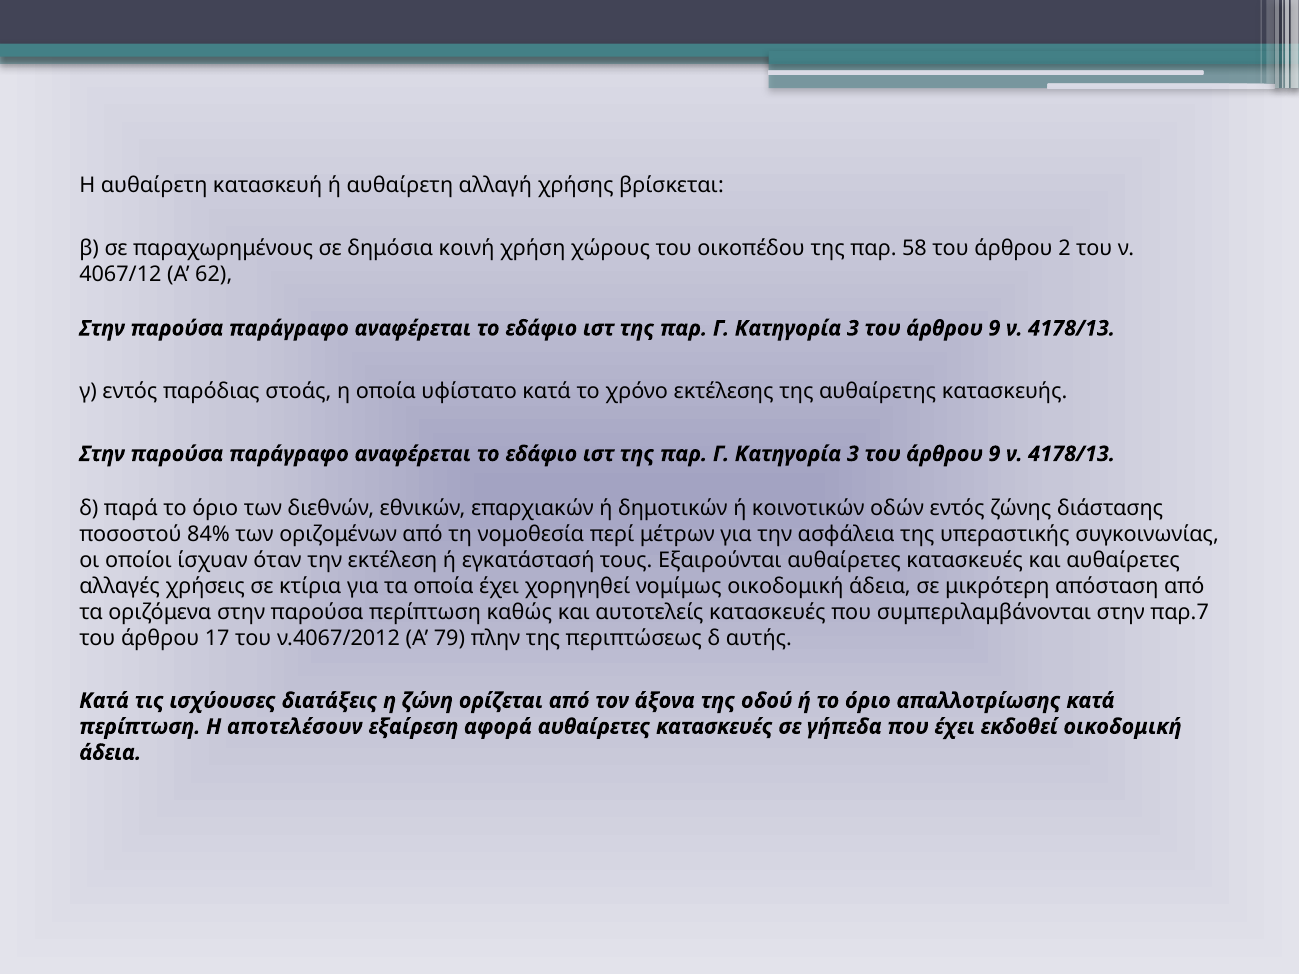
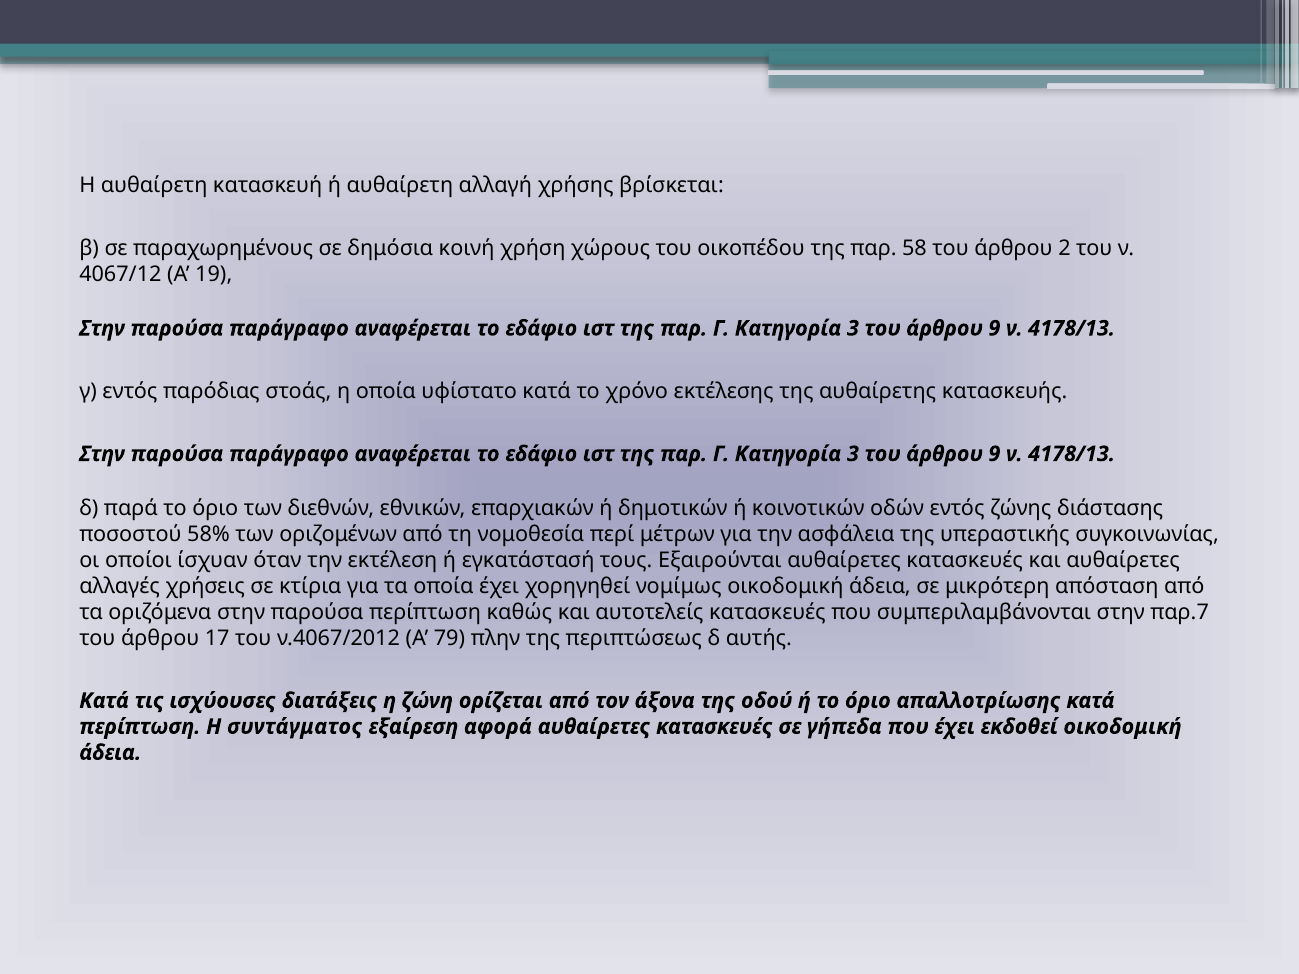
62: 62 -> 19
84%: 84% -> 58%
αποτελέσουν: αποτελέσουν -> συντάγματος
